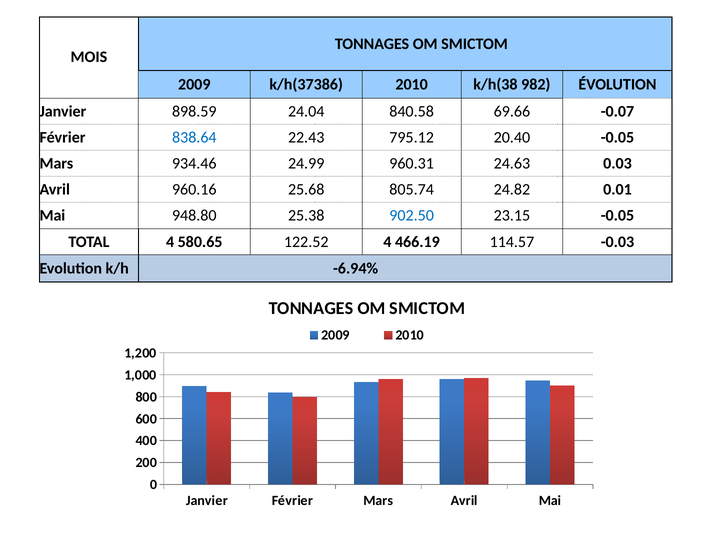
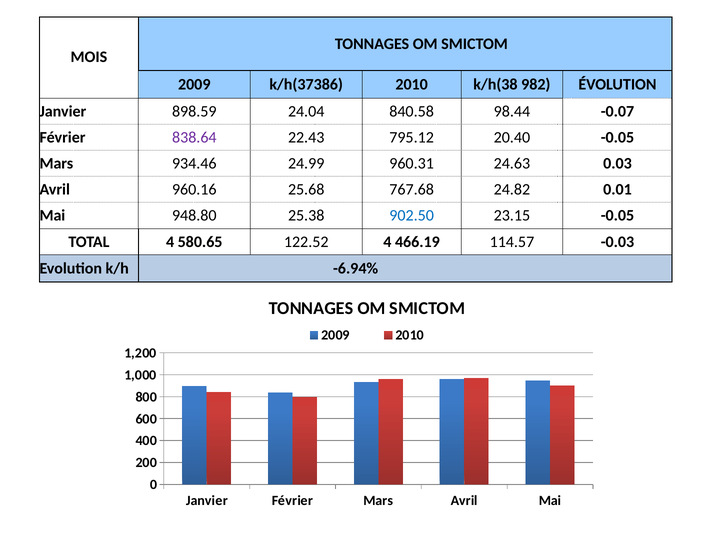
69.66: 69.66 -> 98.44
838.64 colour: blue -> purple
805.74: 805.74 -> 767.68
